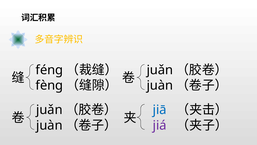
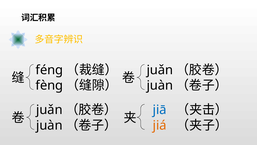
jiá colour: purple -> orange
